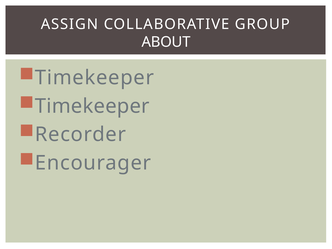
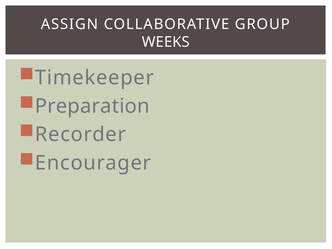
ABOUT: ABOUT -> WEEKS
Timekeeper at (92, 106): Timekeeper -> Preparation
